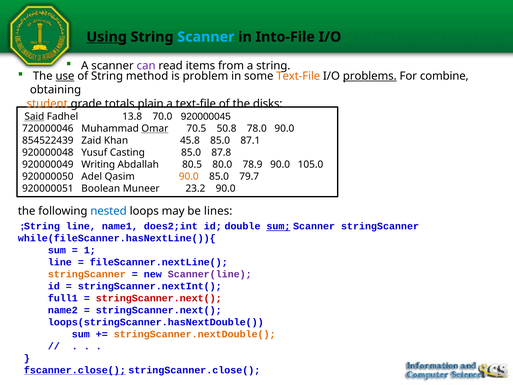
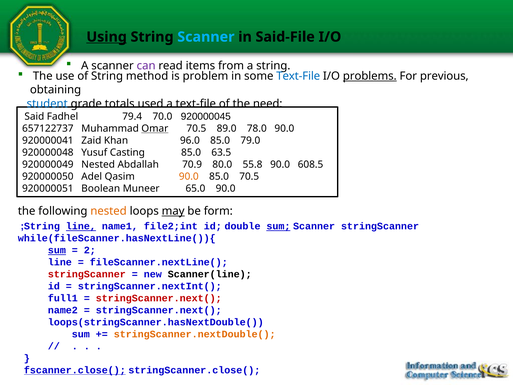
Into-File: Into-File -> Said-File
use underline: present -> none
Text-File at (298, 76) colour: orange -> blue
combine: combine -> previous
student colour: orange -> blue
plain: plain -> used
disks: disks -> need
Said underline: present -> none
13.8: 13.8 -> 79.4
720000046: 720000046 -> 657122737
50.8: 50.8 -> 89.0
854522439: 854522439 -> 920000041
45.8: 45.8 -> 96.0
87.1: 87.1 -> 79.0
87.8: 87.8 -> 63.5
920000049 Writing: Writing -> Nested
80.5: 80.5 -> 70.9
78.9: 78.9 -> 55.8
105.0: 105.0 -> 608.5
85.0 79.7: 79.7 -> 70.5
23.2: 23.2 -> 65.0
nested at (109, 211) colour: blue -> orange
may underline: none -> present
lines: lines -> form
line at (81, 226) underline: none -> present
does2;int: does2;int -> file2;int
sum at (57, 250) underline: none -> present
1: 1 -> 2
stringScanner at (87, 274) colour: orange -> red
Scanner(line colour: purple -> black
